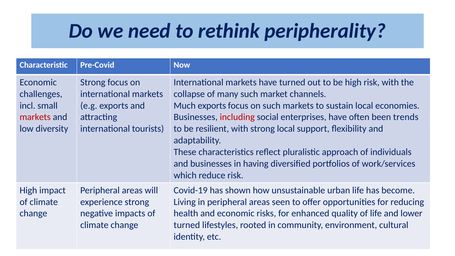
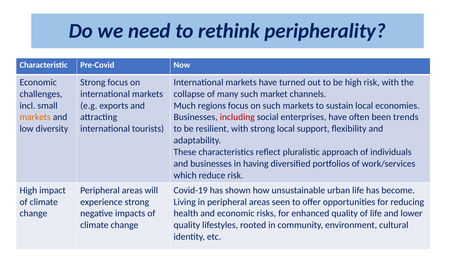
Much exports: exports -> regions
markets at (35, 117) colour: red -> orange
turned at (187, 225): turned -> quality
